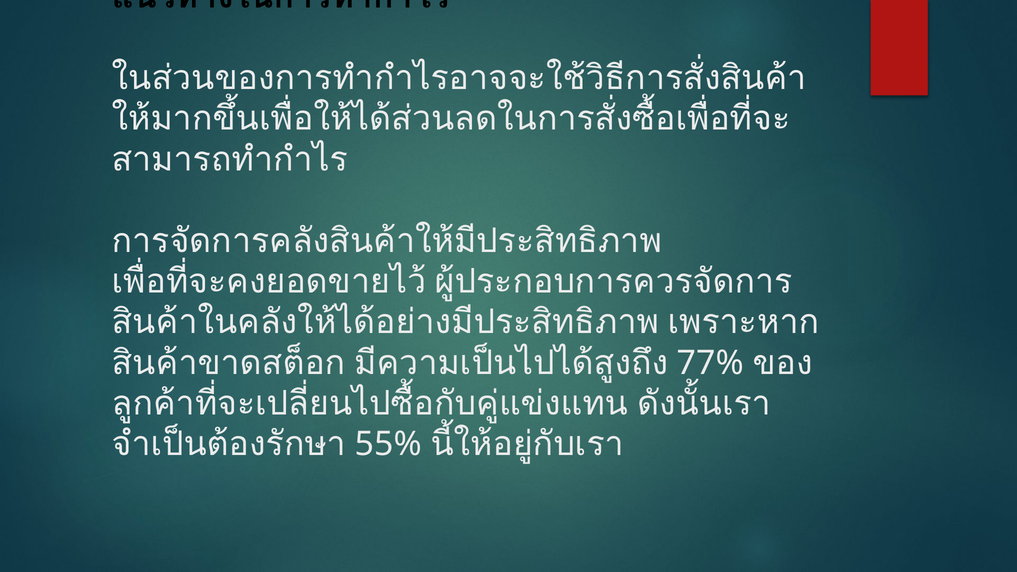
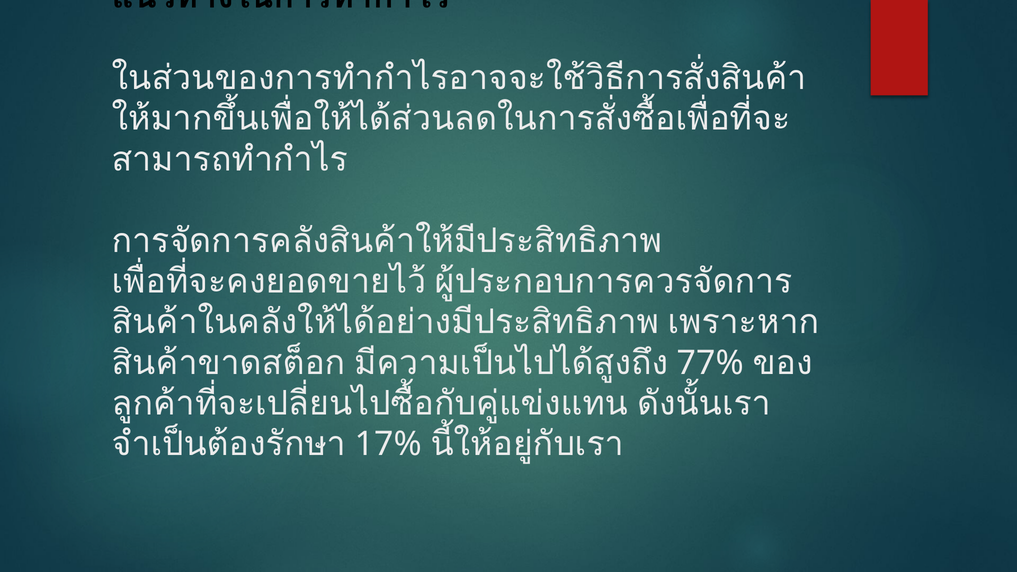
55%: 55% -> 17%
